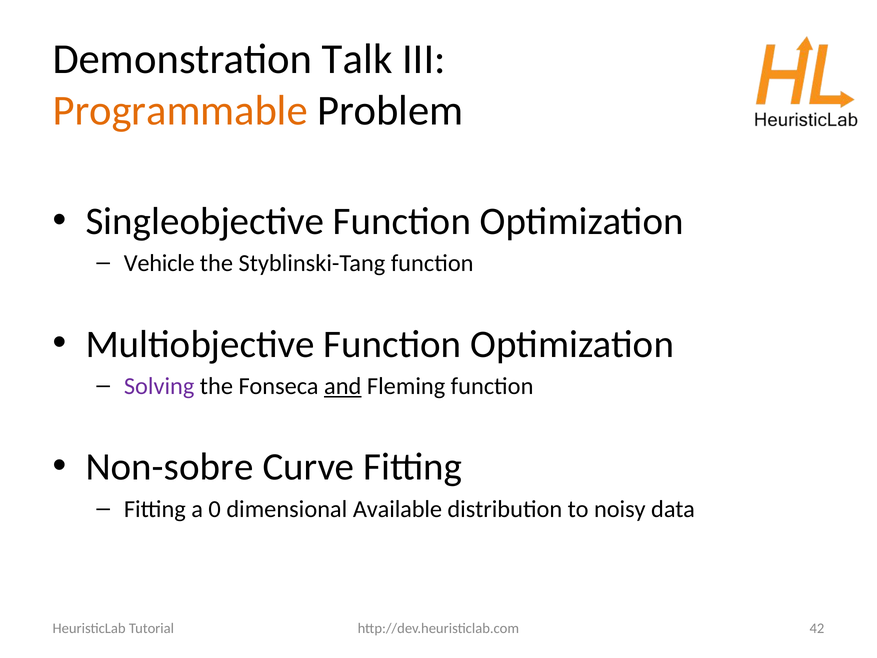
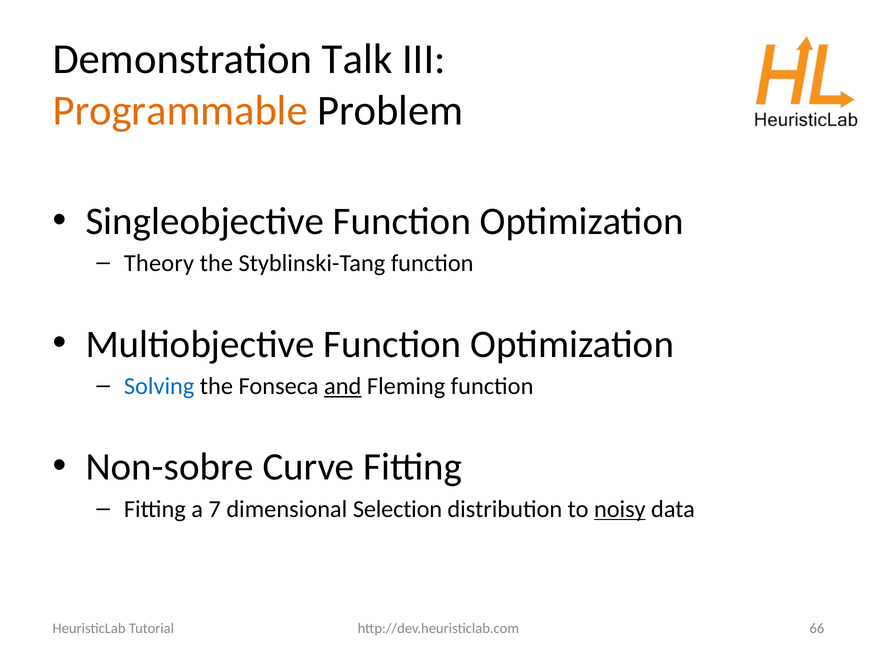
Vehicle: Vehicle -> Theory
Solving colour: purple -> blue
0: 0 -> 7
Available: Available -> Selection
noisy underline: none -> present
42: 42 -> 66
